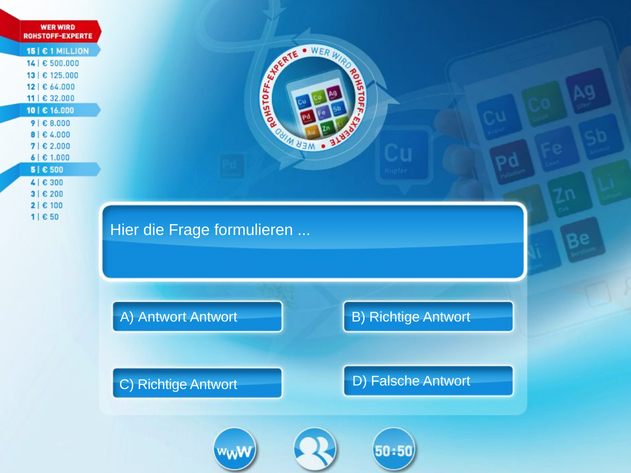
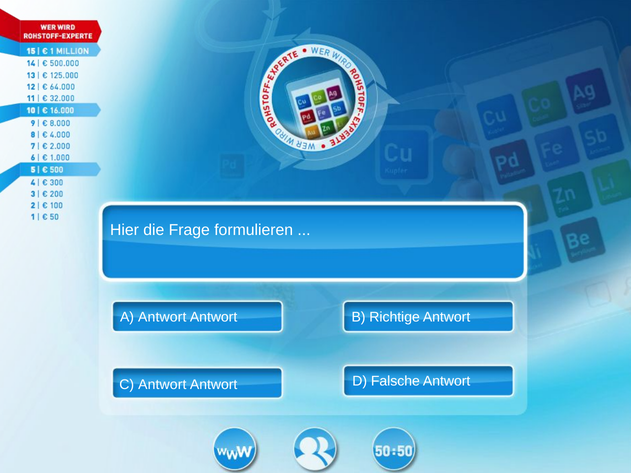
C Richtige: Richtige -> Antwort
